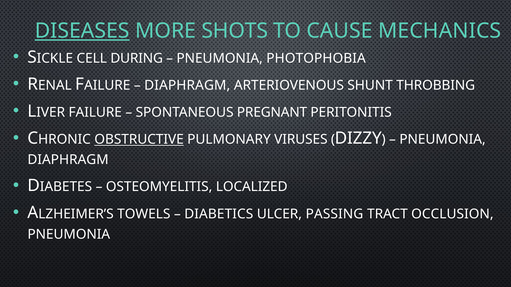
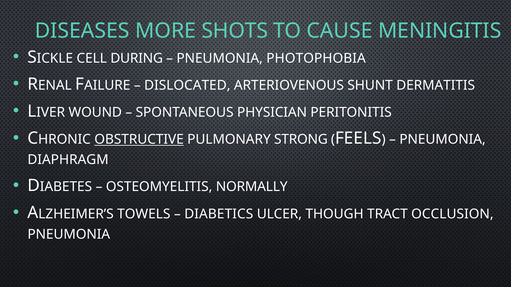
DISEASES underline: present -> none
MECHANICS: MECHANICS -> MENINGITIS
DIAPHRAGM at (187, 86): DIAPHRAGM -> DISLOCATED
THROBBING: THROBBING -> DERMATITIS
FAILURE: FAILURE -> WOUND
PREGNANT: PREGNANT -> PHYSICIAN
VIRUSES: VIRUSES -> STRONG
DIZZY: DIZZY -> FEELS
LOCALIZED: LOCALIZED -> NORMALLY
PASSING: PASSING -> THOUGH
